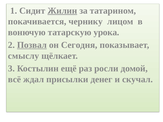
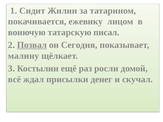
Жилин underline: present -> none
чернику: чернику -> ежевику
урока: урока -> писал
смыслу: смыслу -> малину
